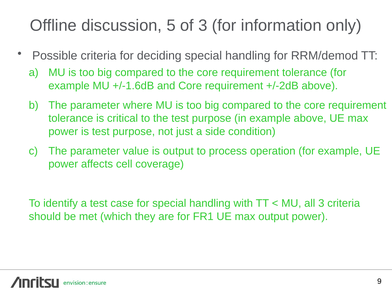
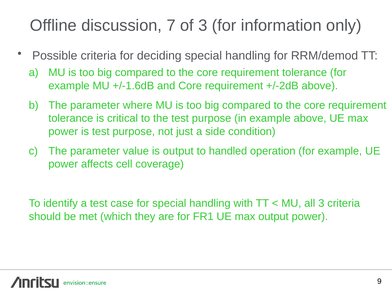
5: 5 -> 7
process: process -> handled
